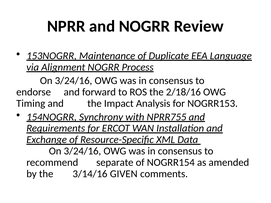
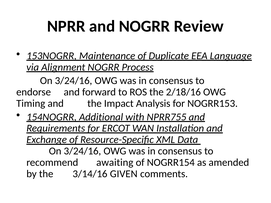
Synchrony: Synchrony -> Additional
separate: separate -> awaiting
